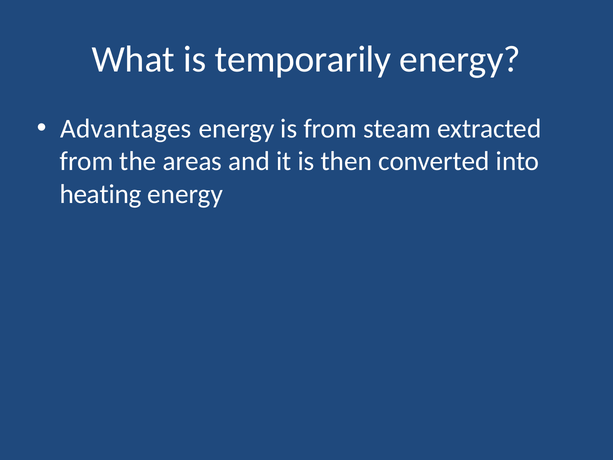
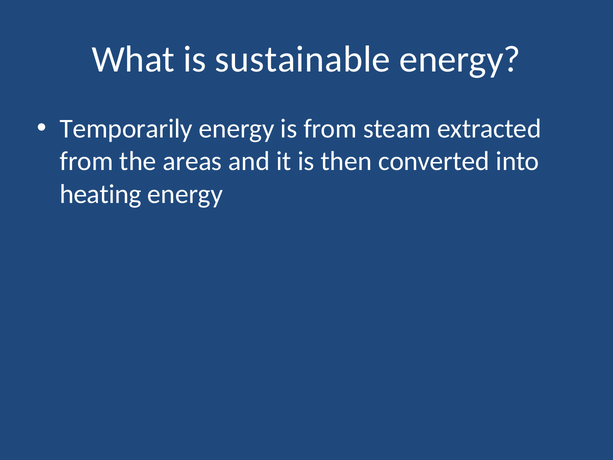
temporarily: temporarily -> sustainable
Advantages: Advantages -> Temporarily
